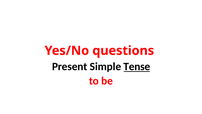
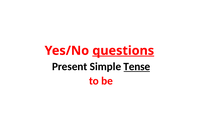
questions underline: none -> present
